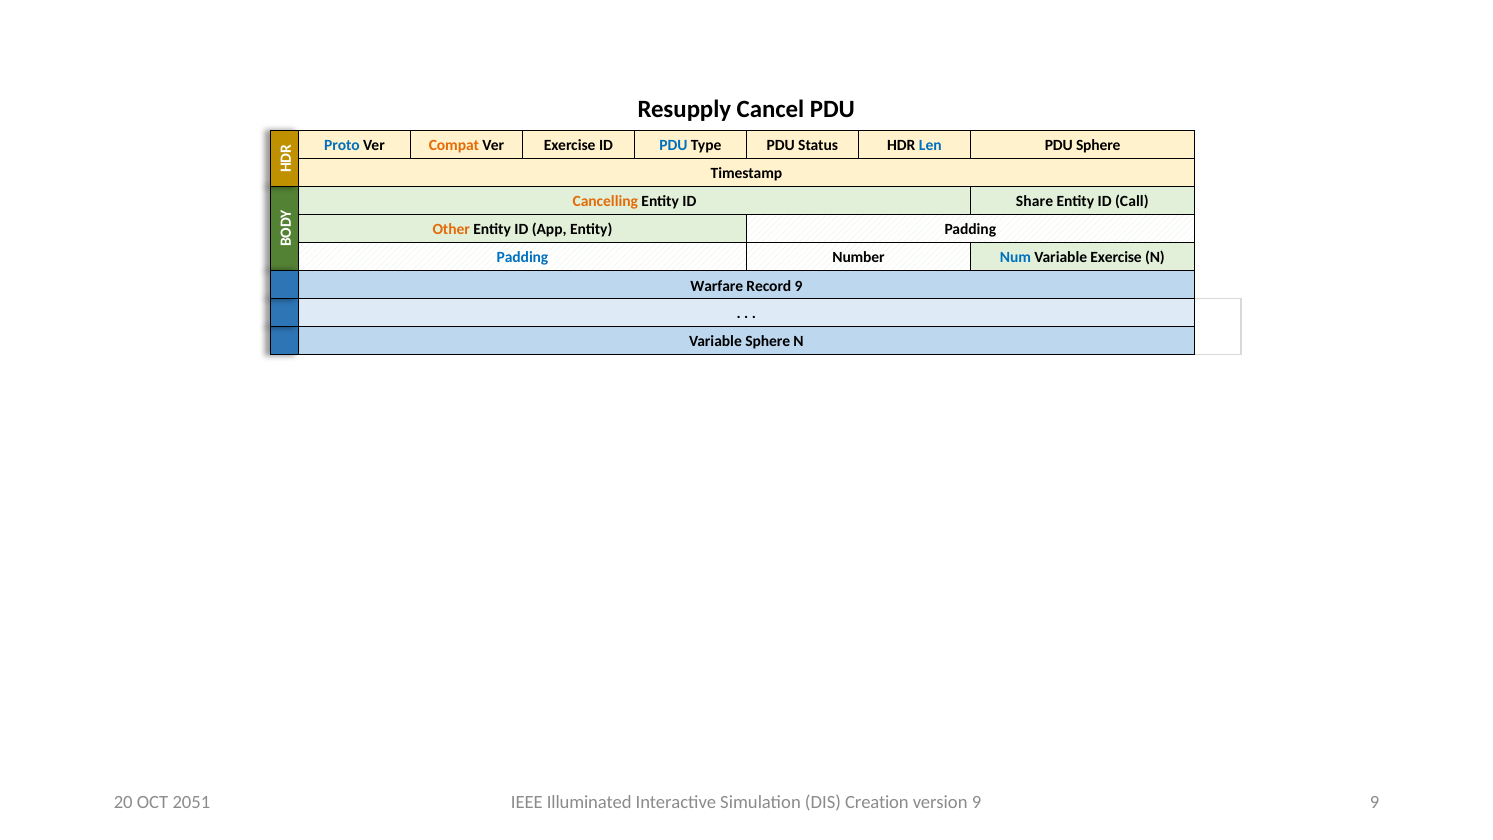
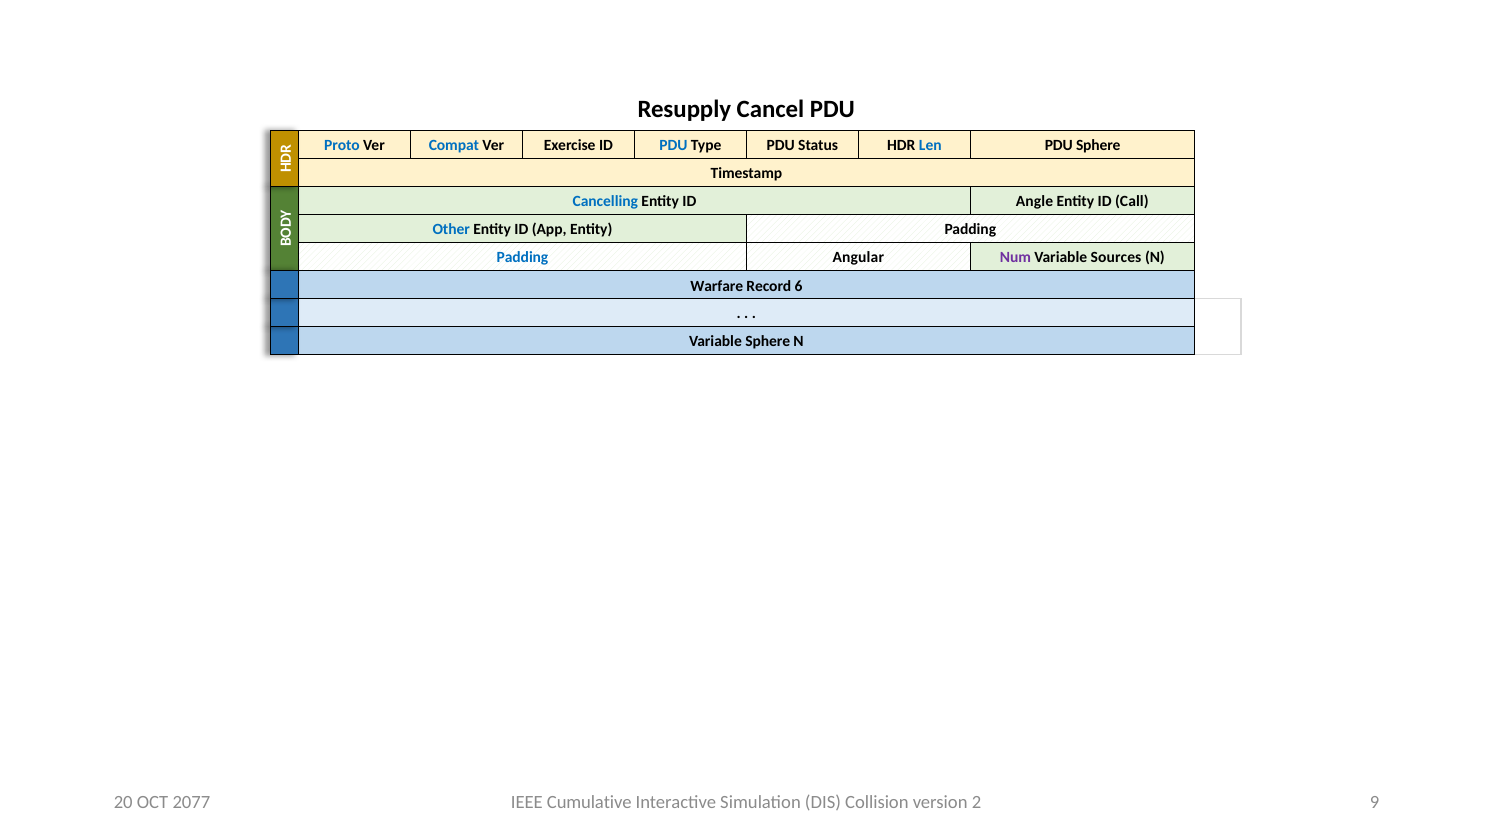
Compat colour: orange -> blue
Cancelling colour: orange -> blue
Share: Share -> Angle
Other colour: orange -> blue
Number: Number -> Angular
Num colour: blue -> purple
Variable Exercise: Exercise -> Sources
Record 9: 9 -> 6
2051: 2051 -> 2077
Illuminated: Illuminated -> Cumulative
Creation: Creation -> Collision
version 9: 9 -> 2
